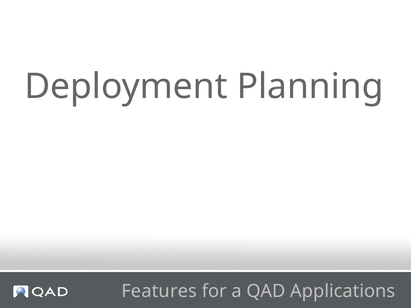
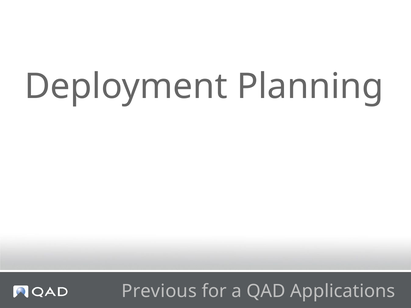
Features: Features -> Previous
